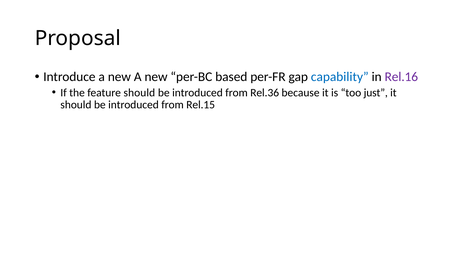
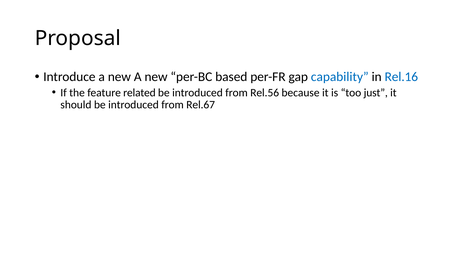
Rel.16 colour: purple -> blue
feature should: should -> related
Rel.36: Rel.36 -> Rel.56
Rel.15: Rel.15 -> Rel.67
